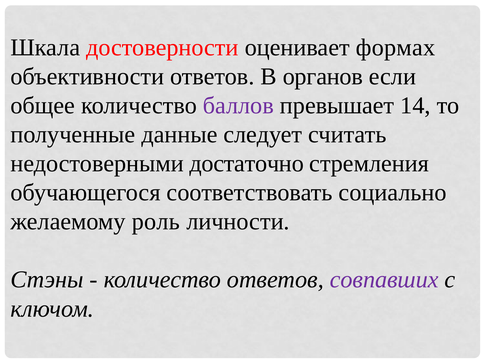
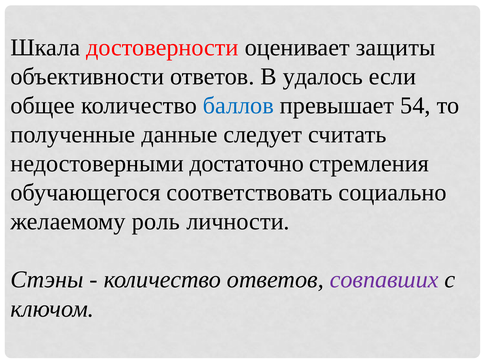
формах: формах -> защиты
органов: органов -> удалось
баллов colour: purple -> blue
14: 14 -> 54
